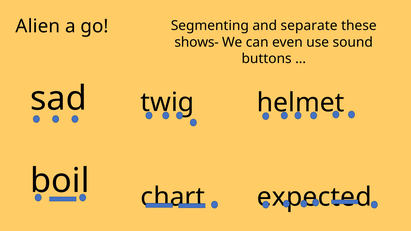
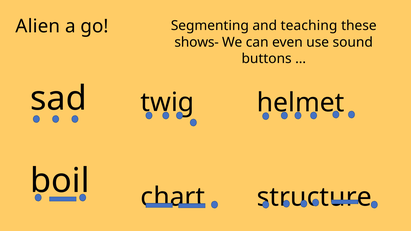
separate: separate -> teaching
expected: expected -> structure
